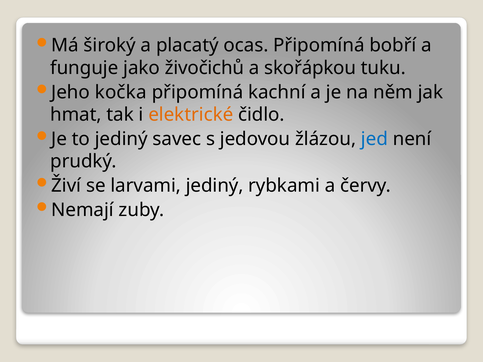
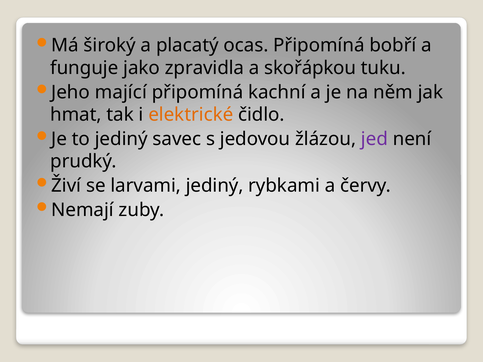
živočichů: živočichů -> zpravidla
kočka: kočka -> mající
jed colour: blue -> purple
